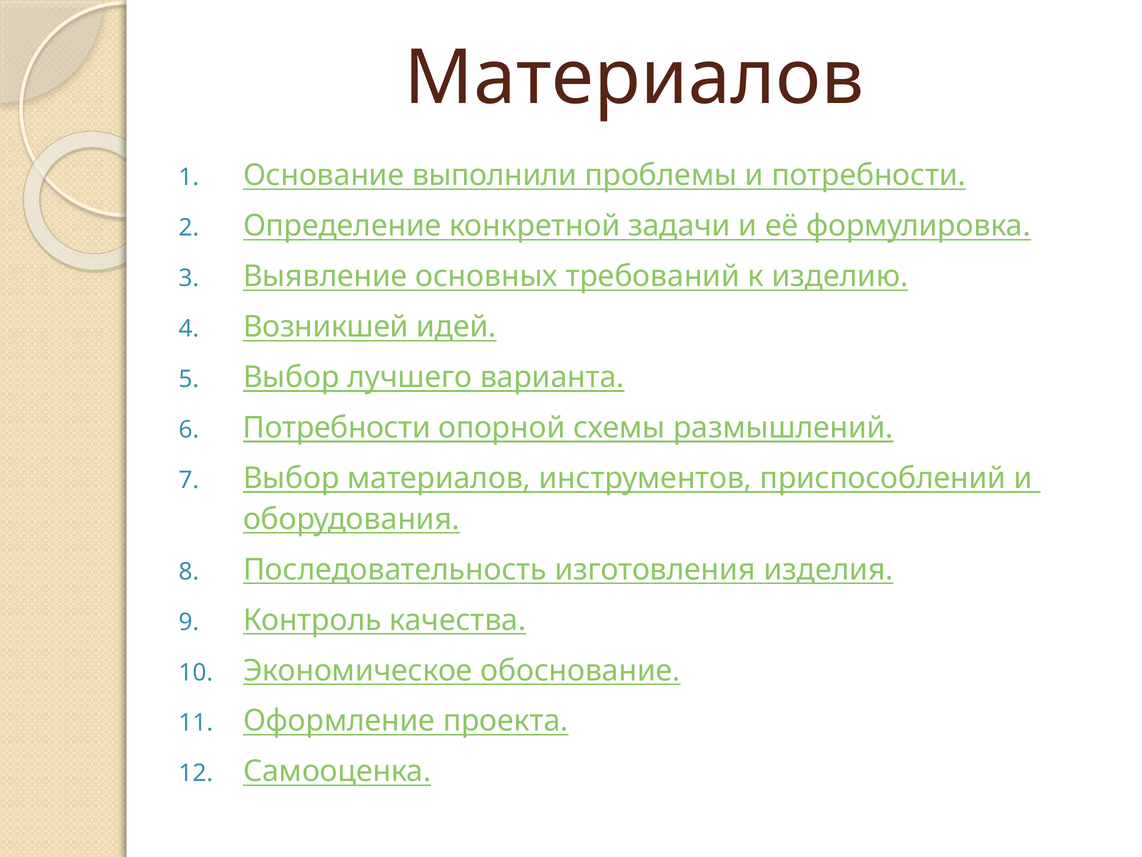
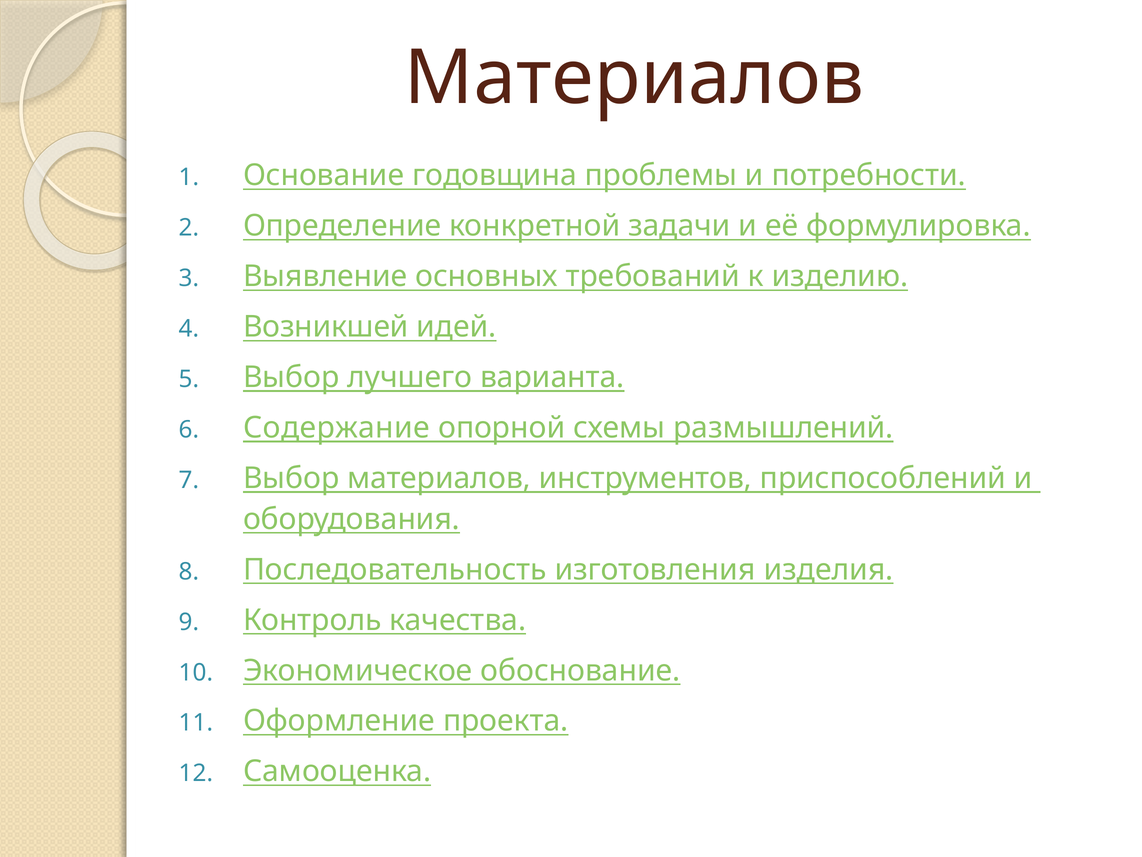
выполнили: выполнили -> годовщина
Потребности at (337, 427): Потребности -> Содержание
